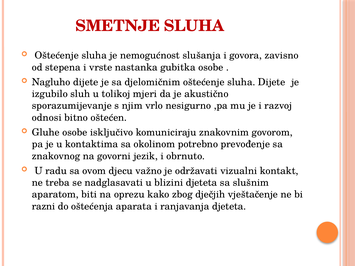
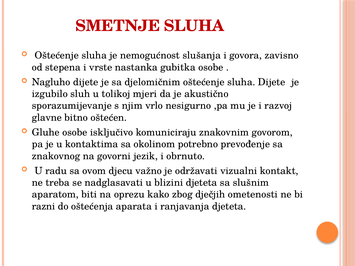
odnosi: odnosi -> glavne
vještačenje: vještačenje -> ometenosti
